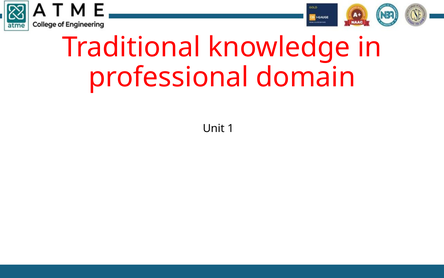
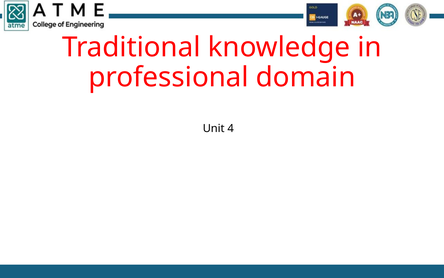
1: 1 -> 4
